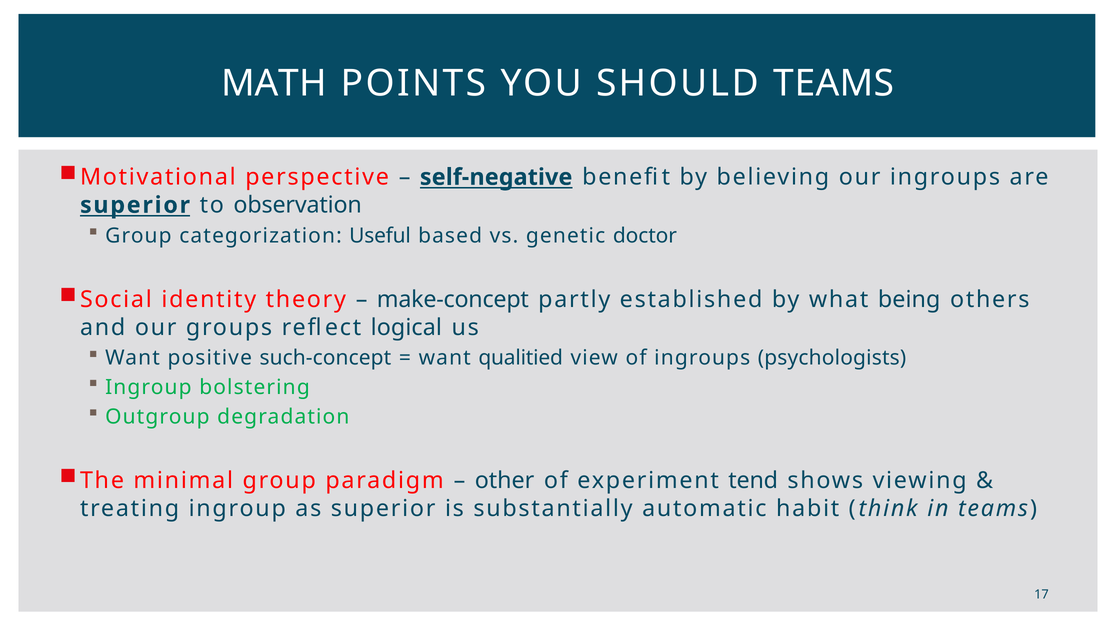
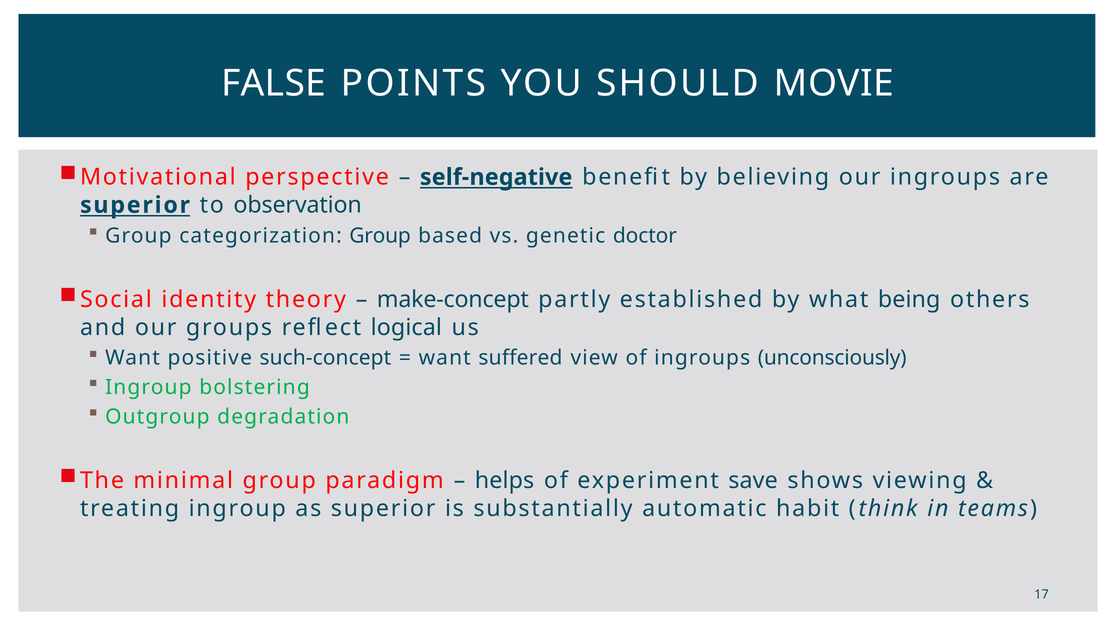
MATH: MATH -> FALSE
SHOULD TEAMS: TEAMS -> MOVIE
categorization Useful: Useful -> Group
qualitied: qualitied -> suffered
psychologists: psychologists -> unconsciously
other: other -> helps
tend: tend -> save
